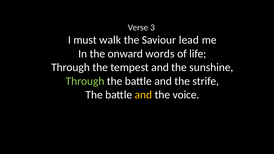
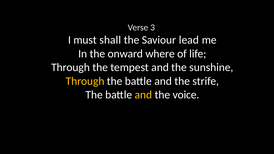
walk: walk -> shall
words: words -> where
Through at (85, 81) colour: light green -> yellow
